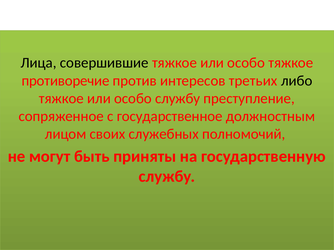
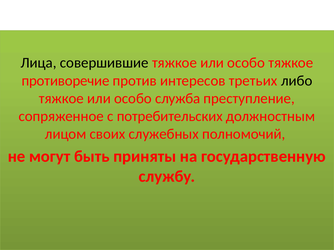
особо службу: службу -> служба
государственное: государственное -> потребительских
